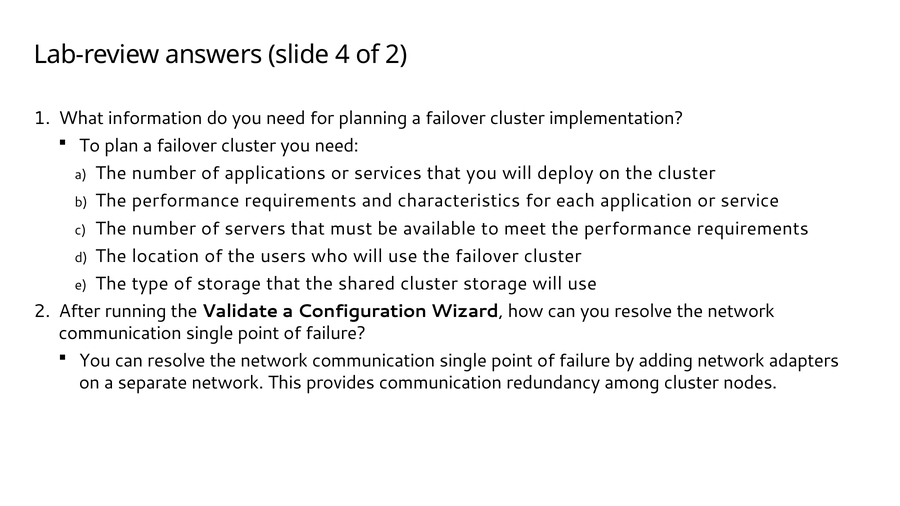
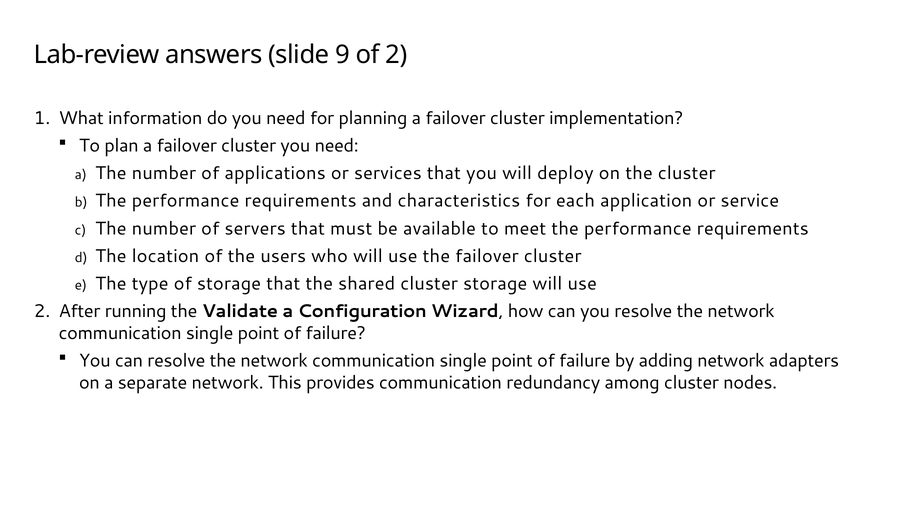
4: 4 -> 9
